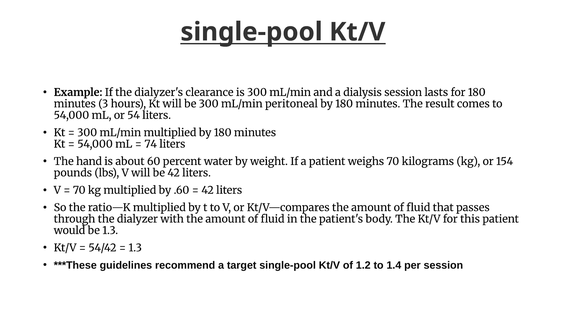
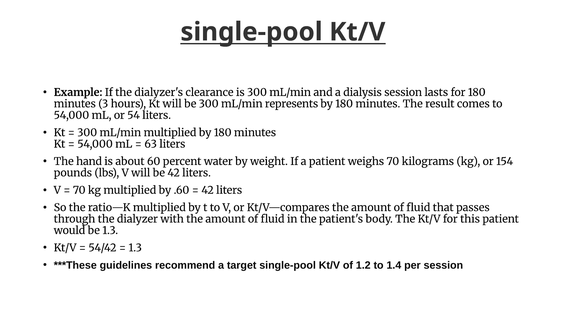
peritoneal: peritoneal -> represents
74: 74 -> 63
